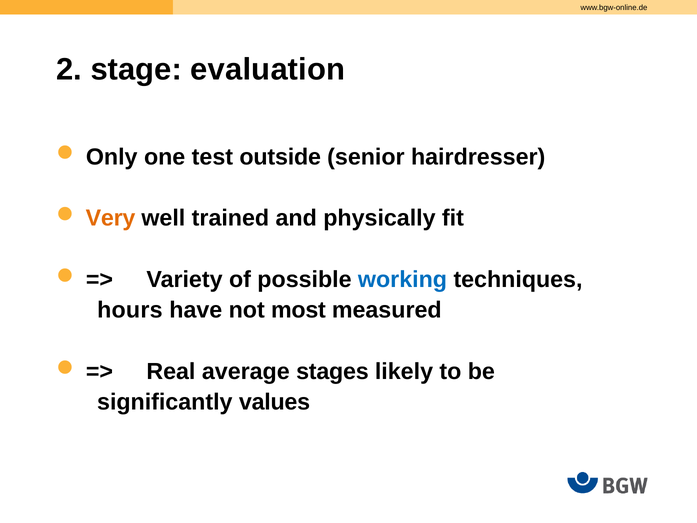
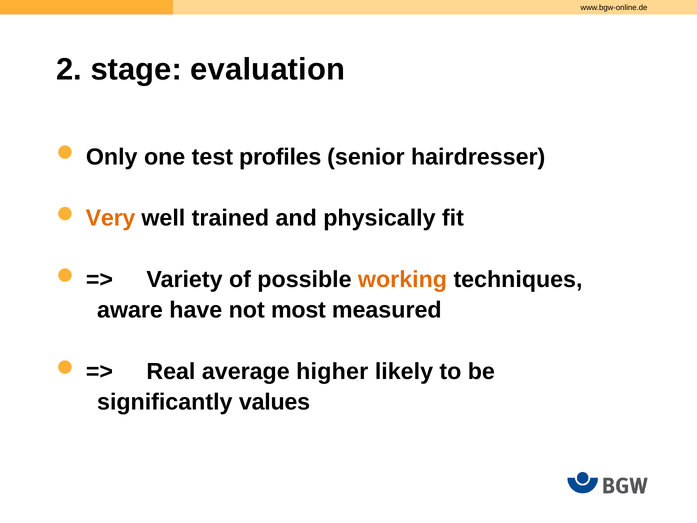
outside: outside -> profiles
working colour: blue -> orange
hours: hours -> aware
stages: stages -> higher
